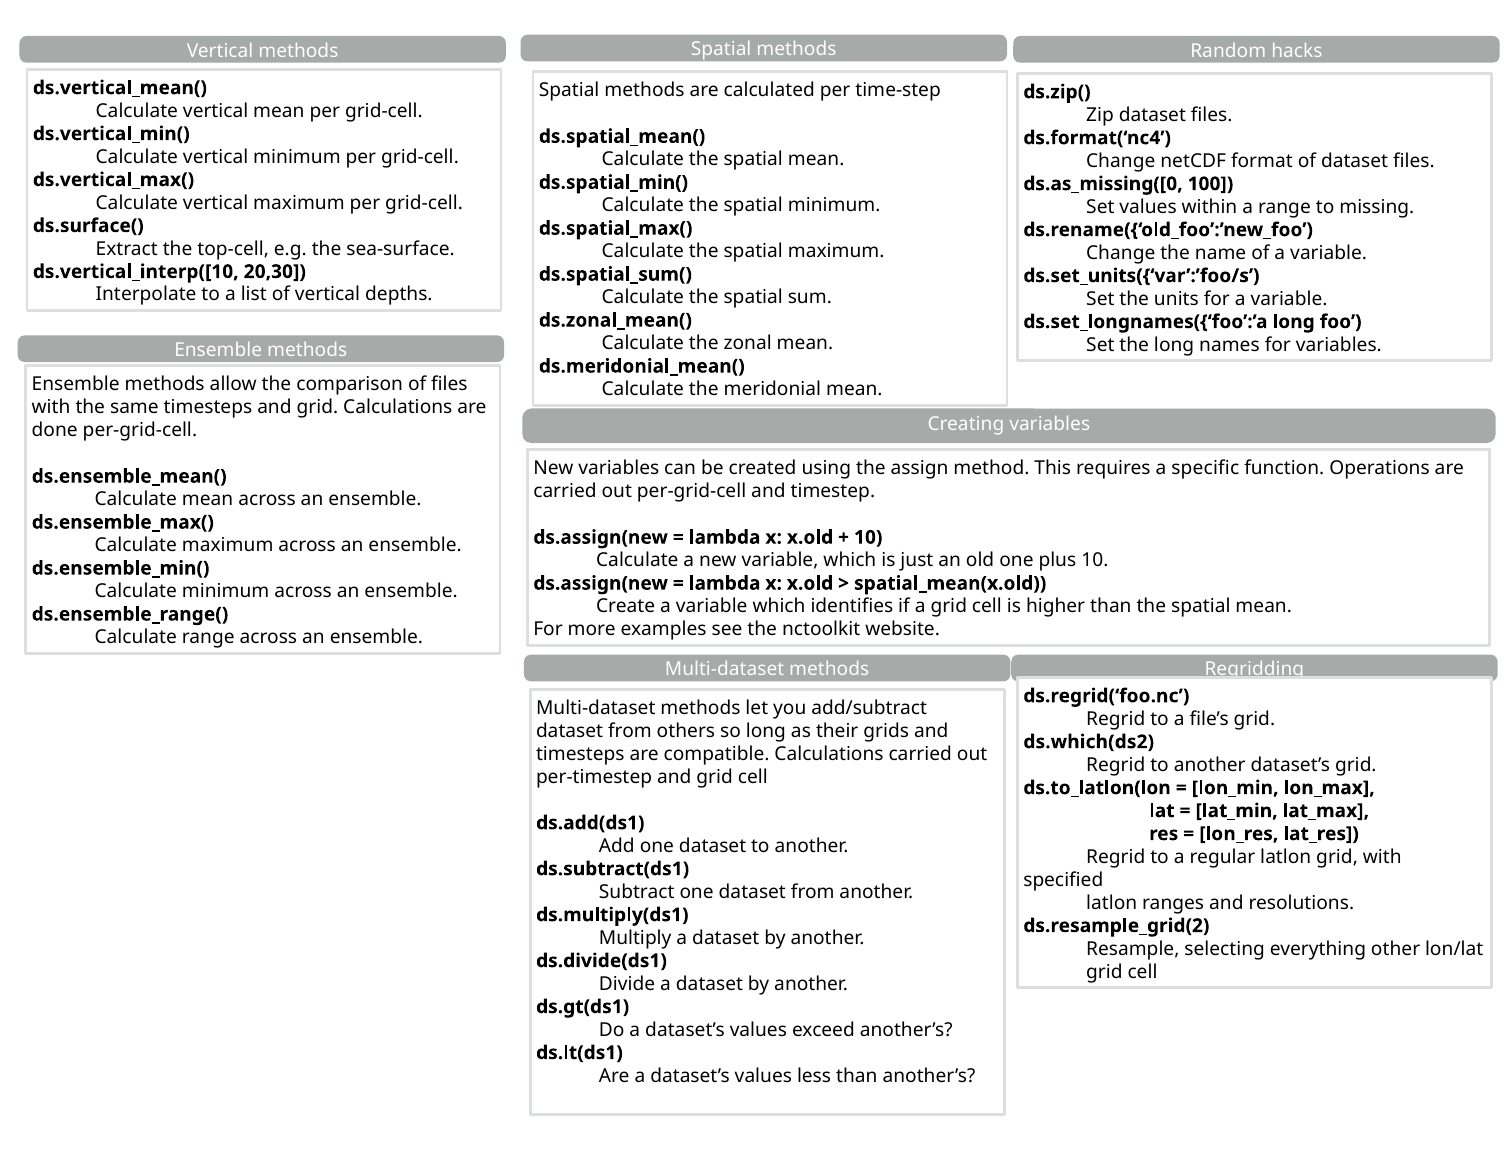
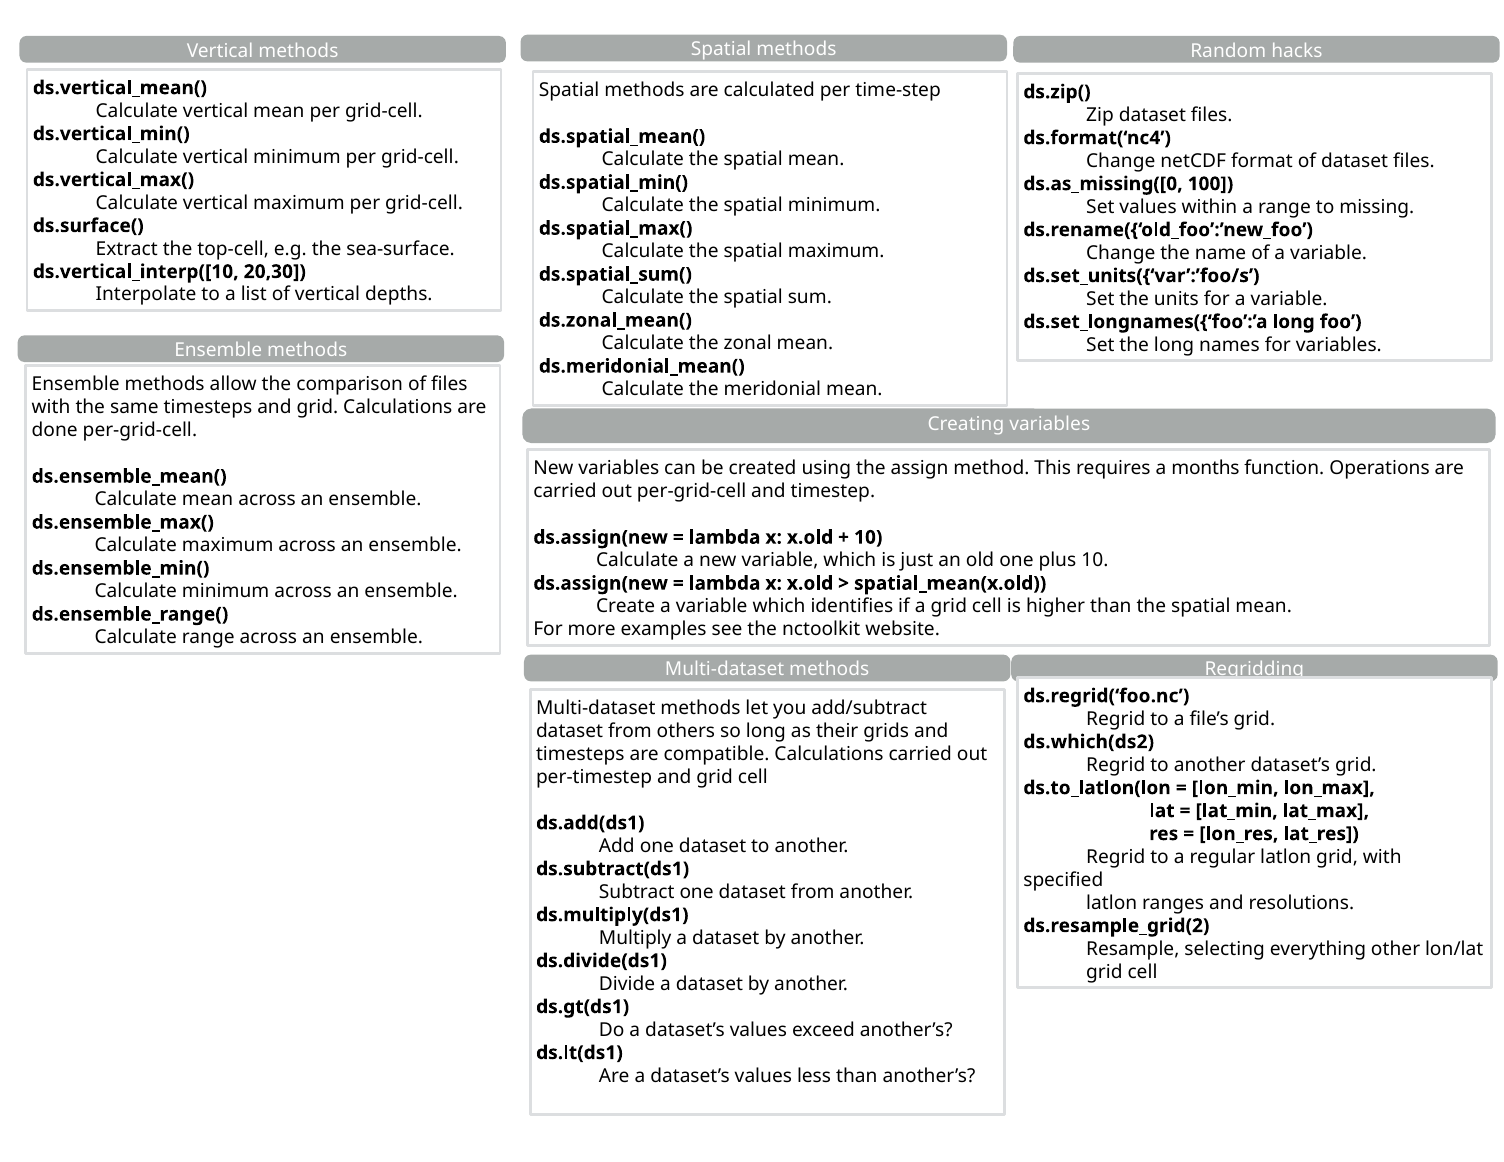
specific: specific -> months
